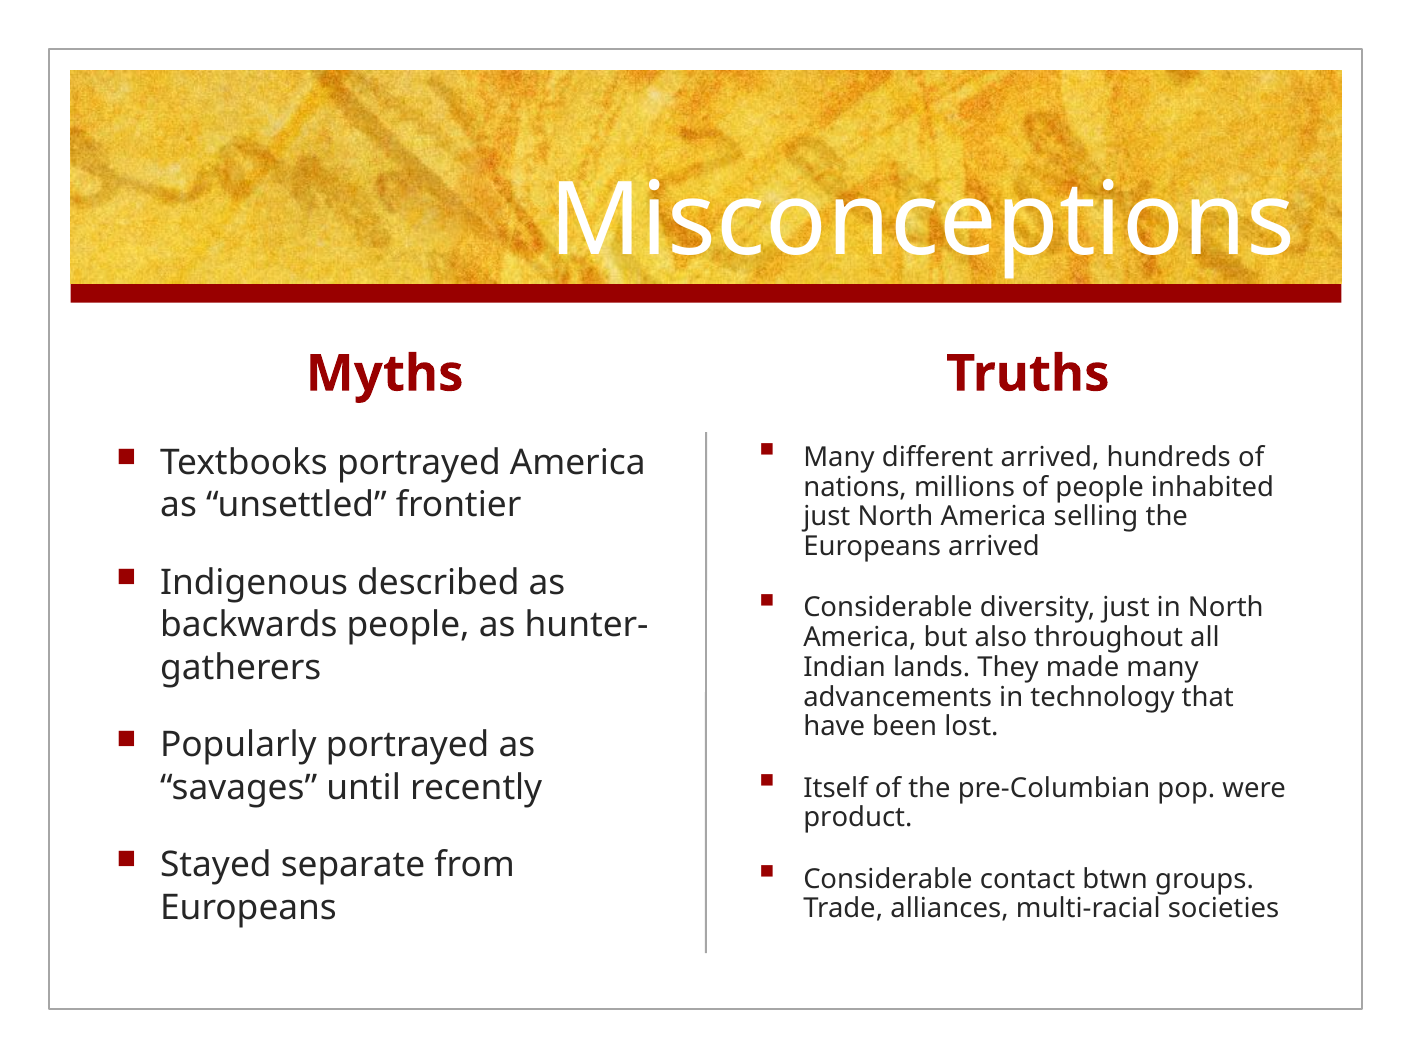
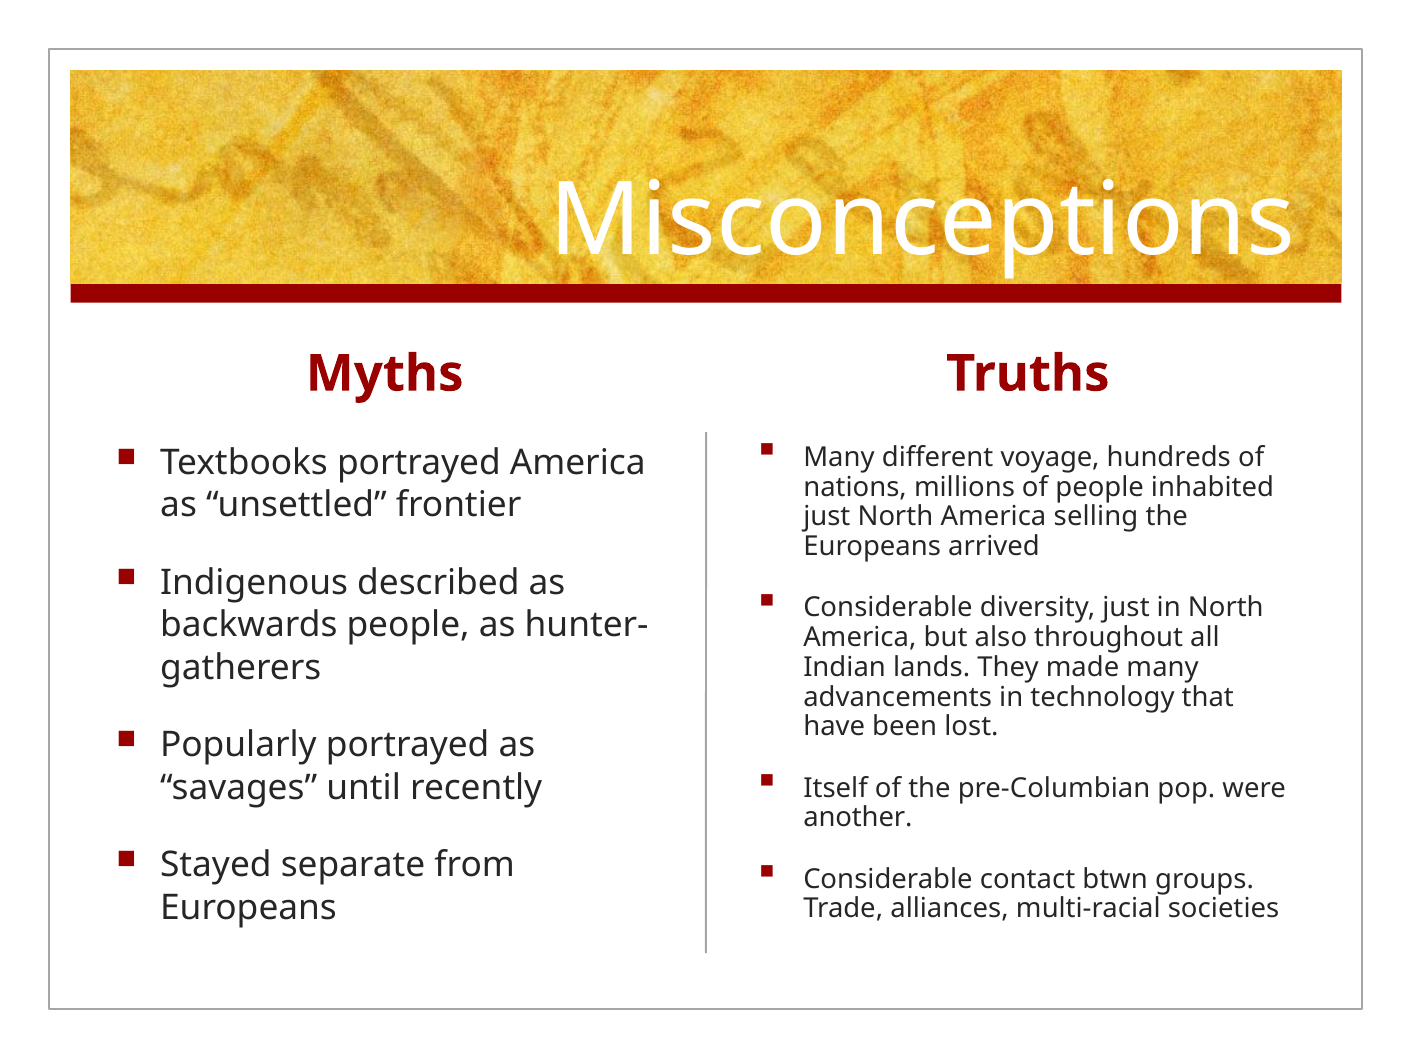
different arrived: arrived -> voyage
product: product -> another
